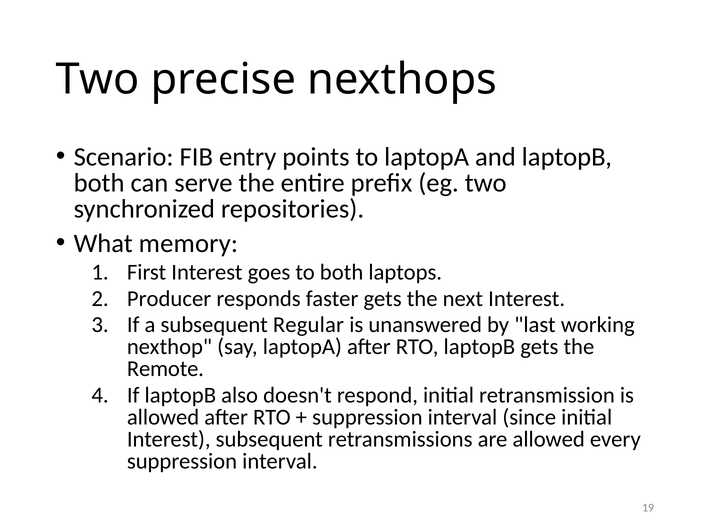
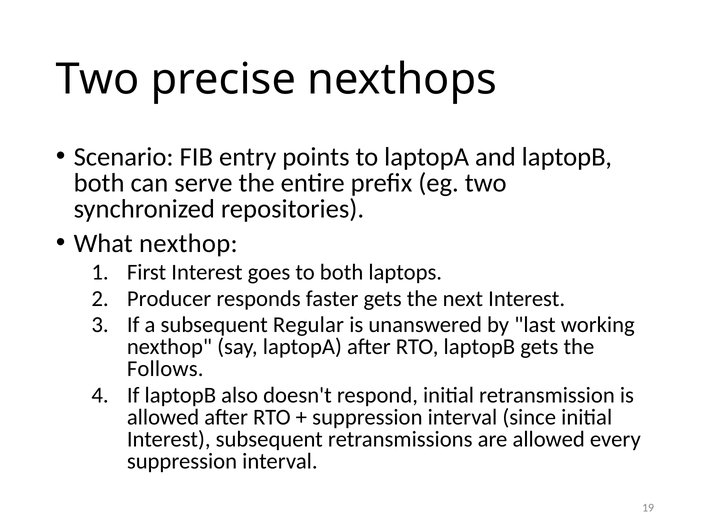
What memory: memory -> nexthop
Remote: Remote -> Follows
